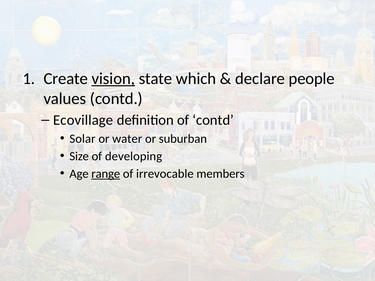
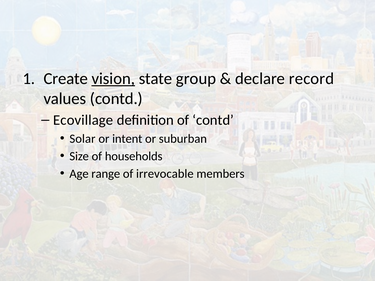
which: which -> group
people: people -> record
water: water -> intent
developing: developing -> households
range underline: present -> none
